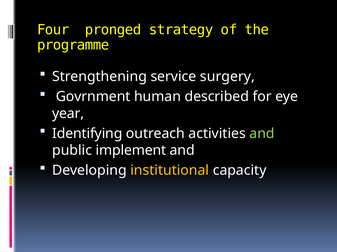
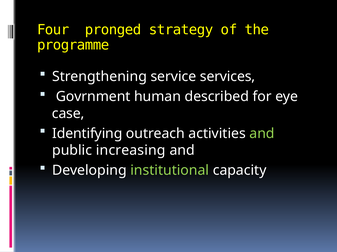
surgery: surgery -> services
year: year -> case
implement: implement -> increasing
institutional colour: yellow -> light green
